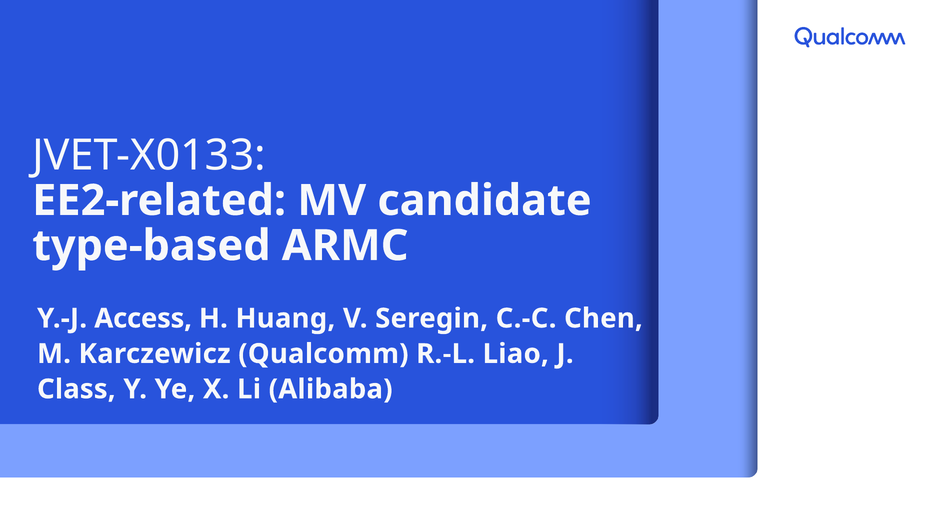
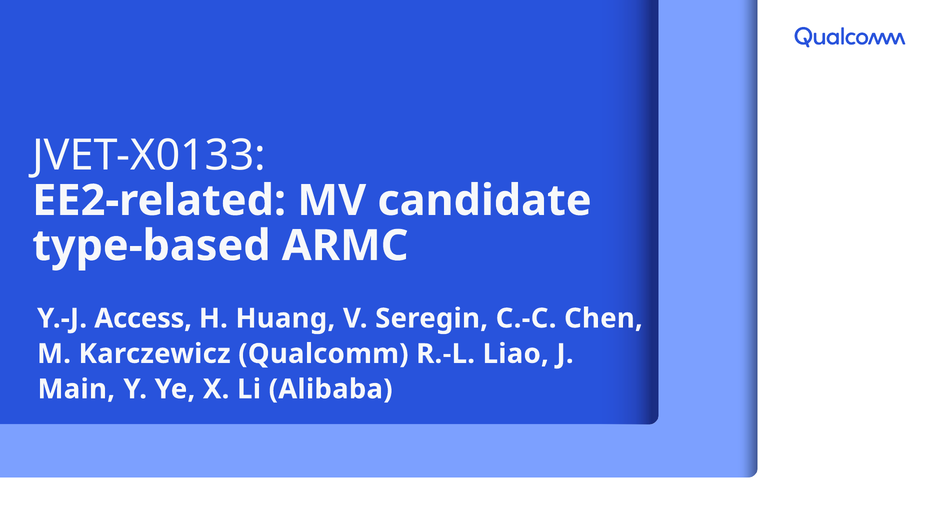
Class: Class -> Main
